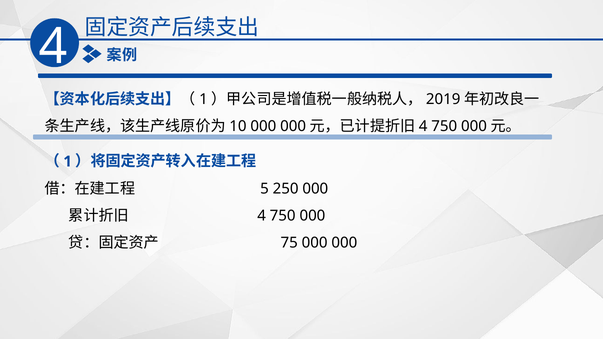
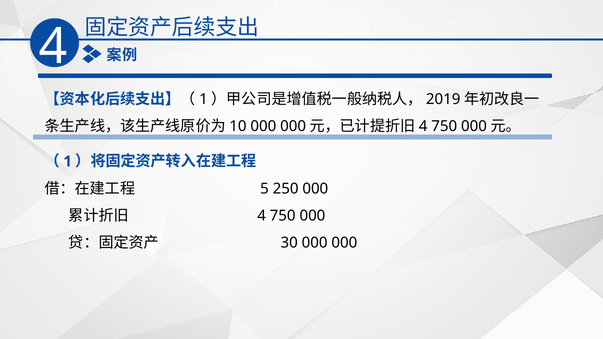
75: 75 -> 30
